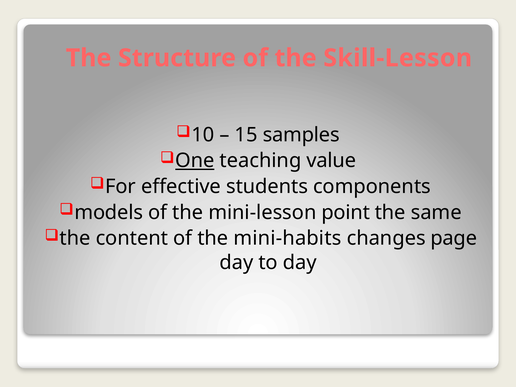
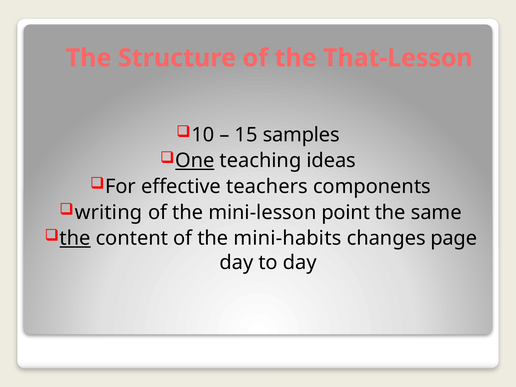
Skill-Lesson: Skill-Lesson -> That-Lesson
value: value -> ideas
students: students -> teachers
models: models -> writing
the at (75, 238) underline: none -> present
